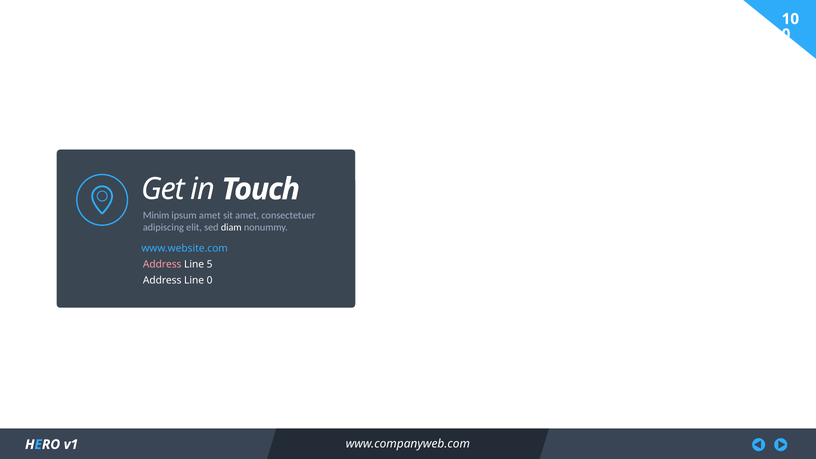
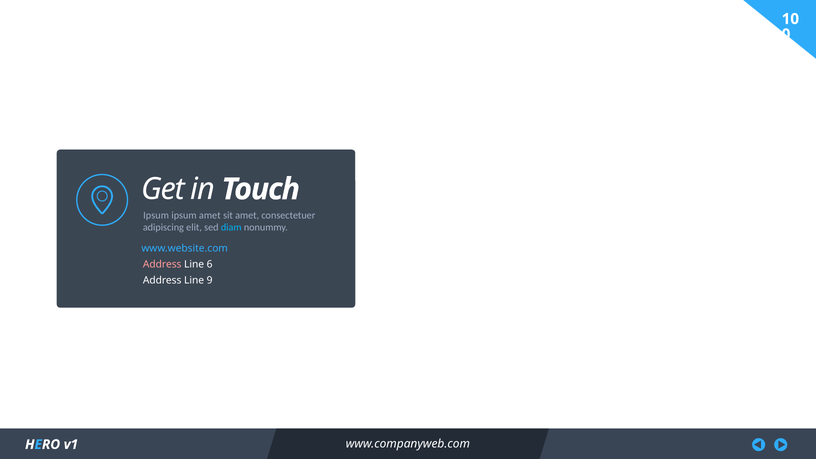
Minim at (156, 215): Minim -> Ipsum
diam colour: white -> light blue
5: 5 -> 6
Line 0: 0 -> 9
